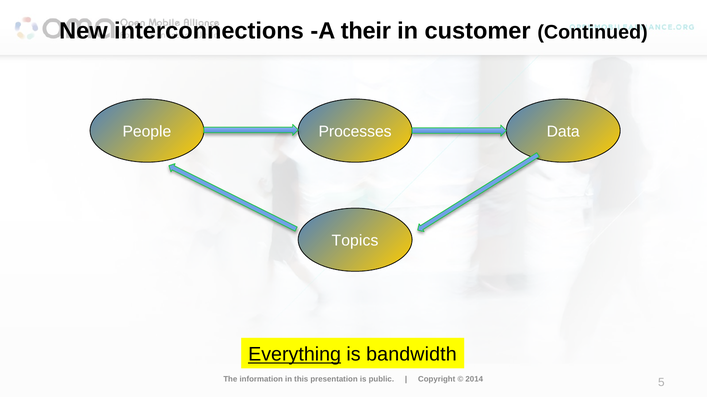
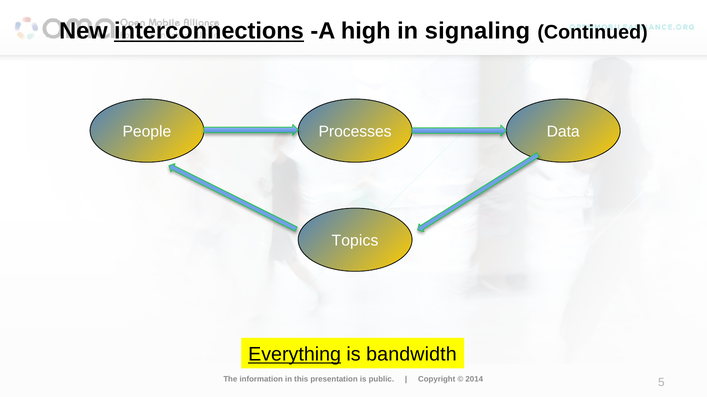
interconnections underline: none -> present
their: their -> high
customer: customer -> signaling
